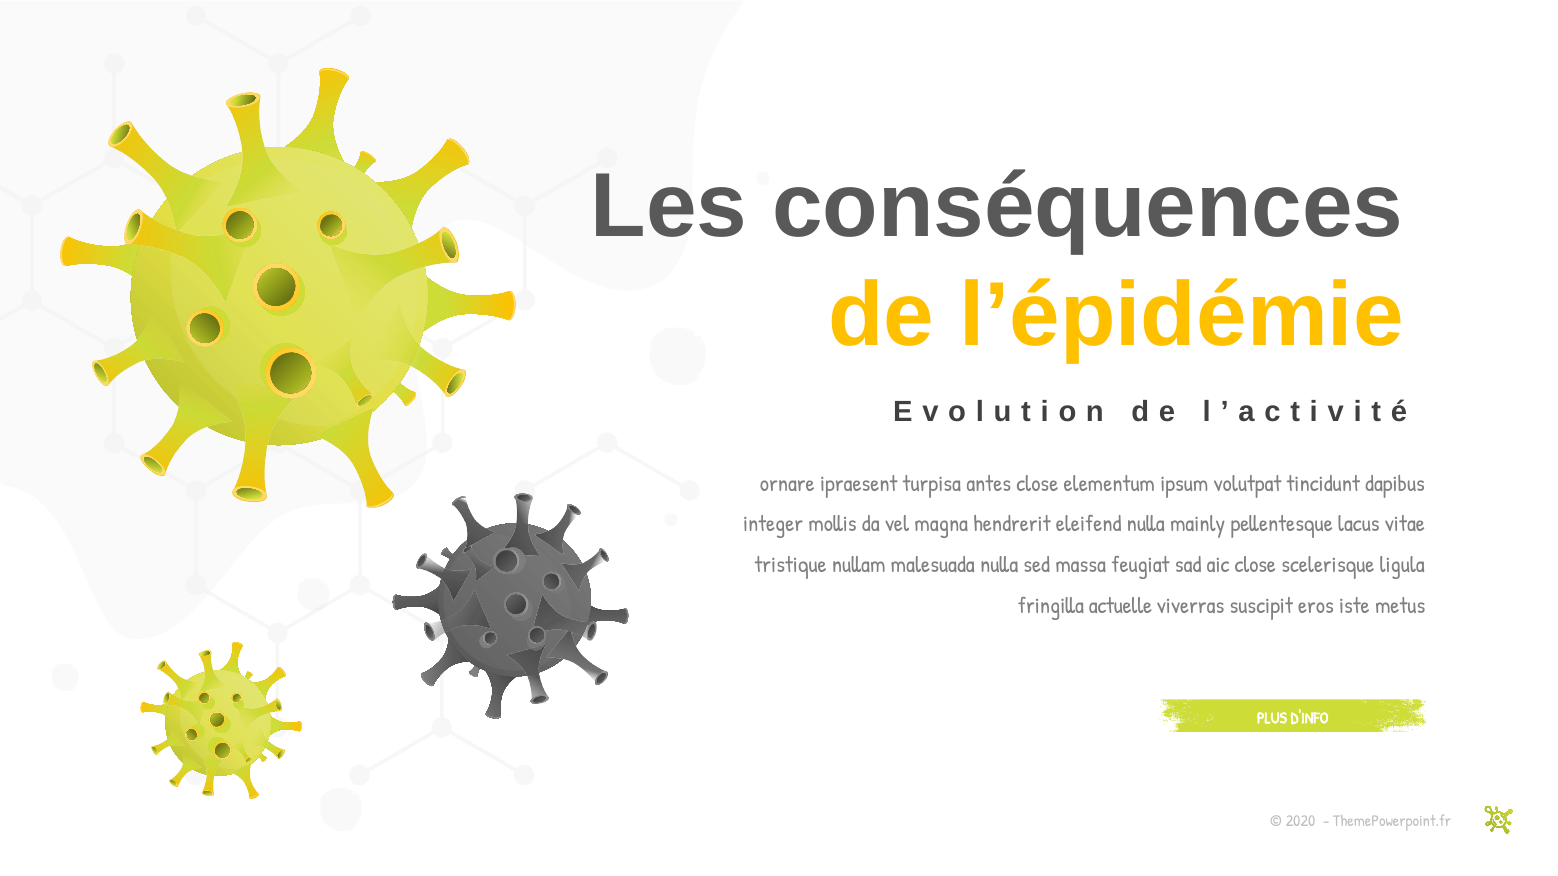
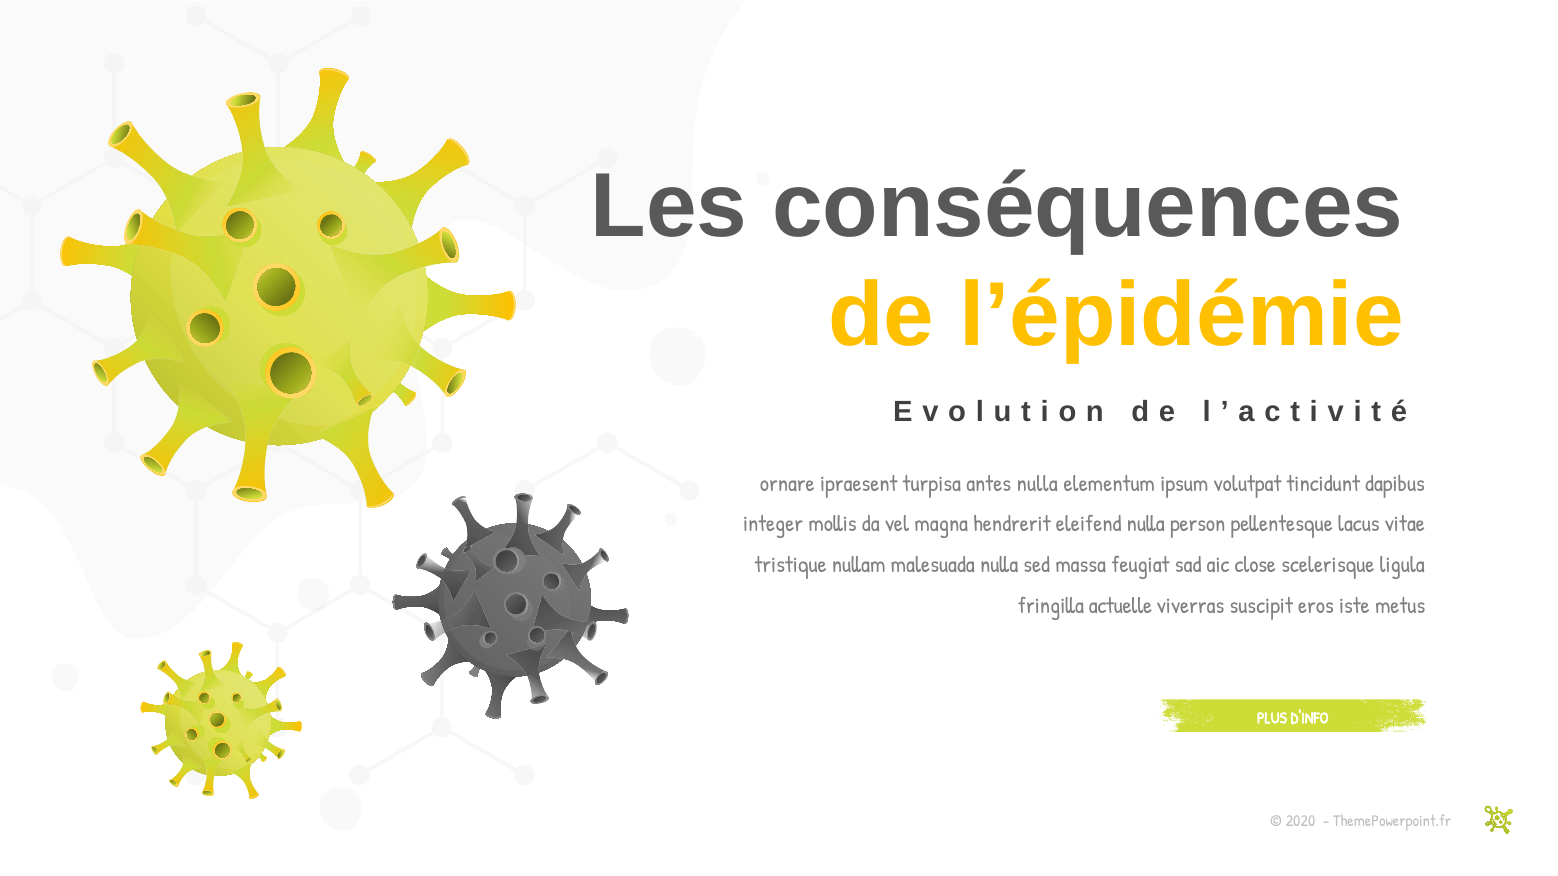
antes close: close -> nulla
mainly: mainly -> person
